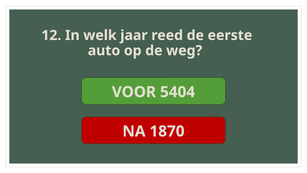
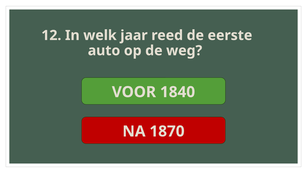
5404: 5404 -> 1840
